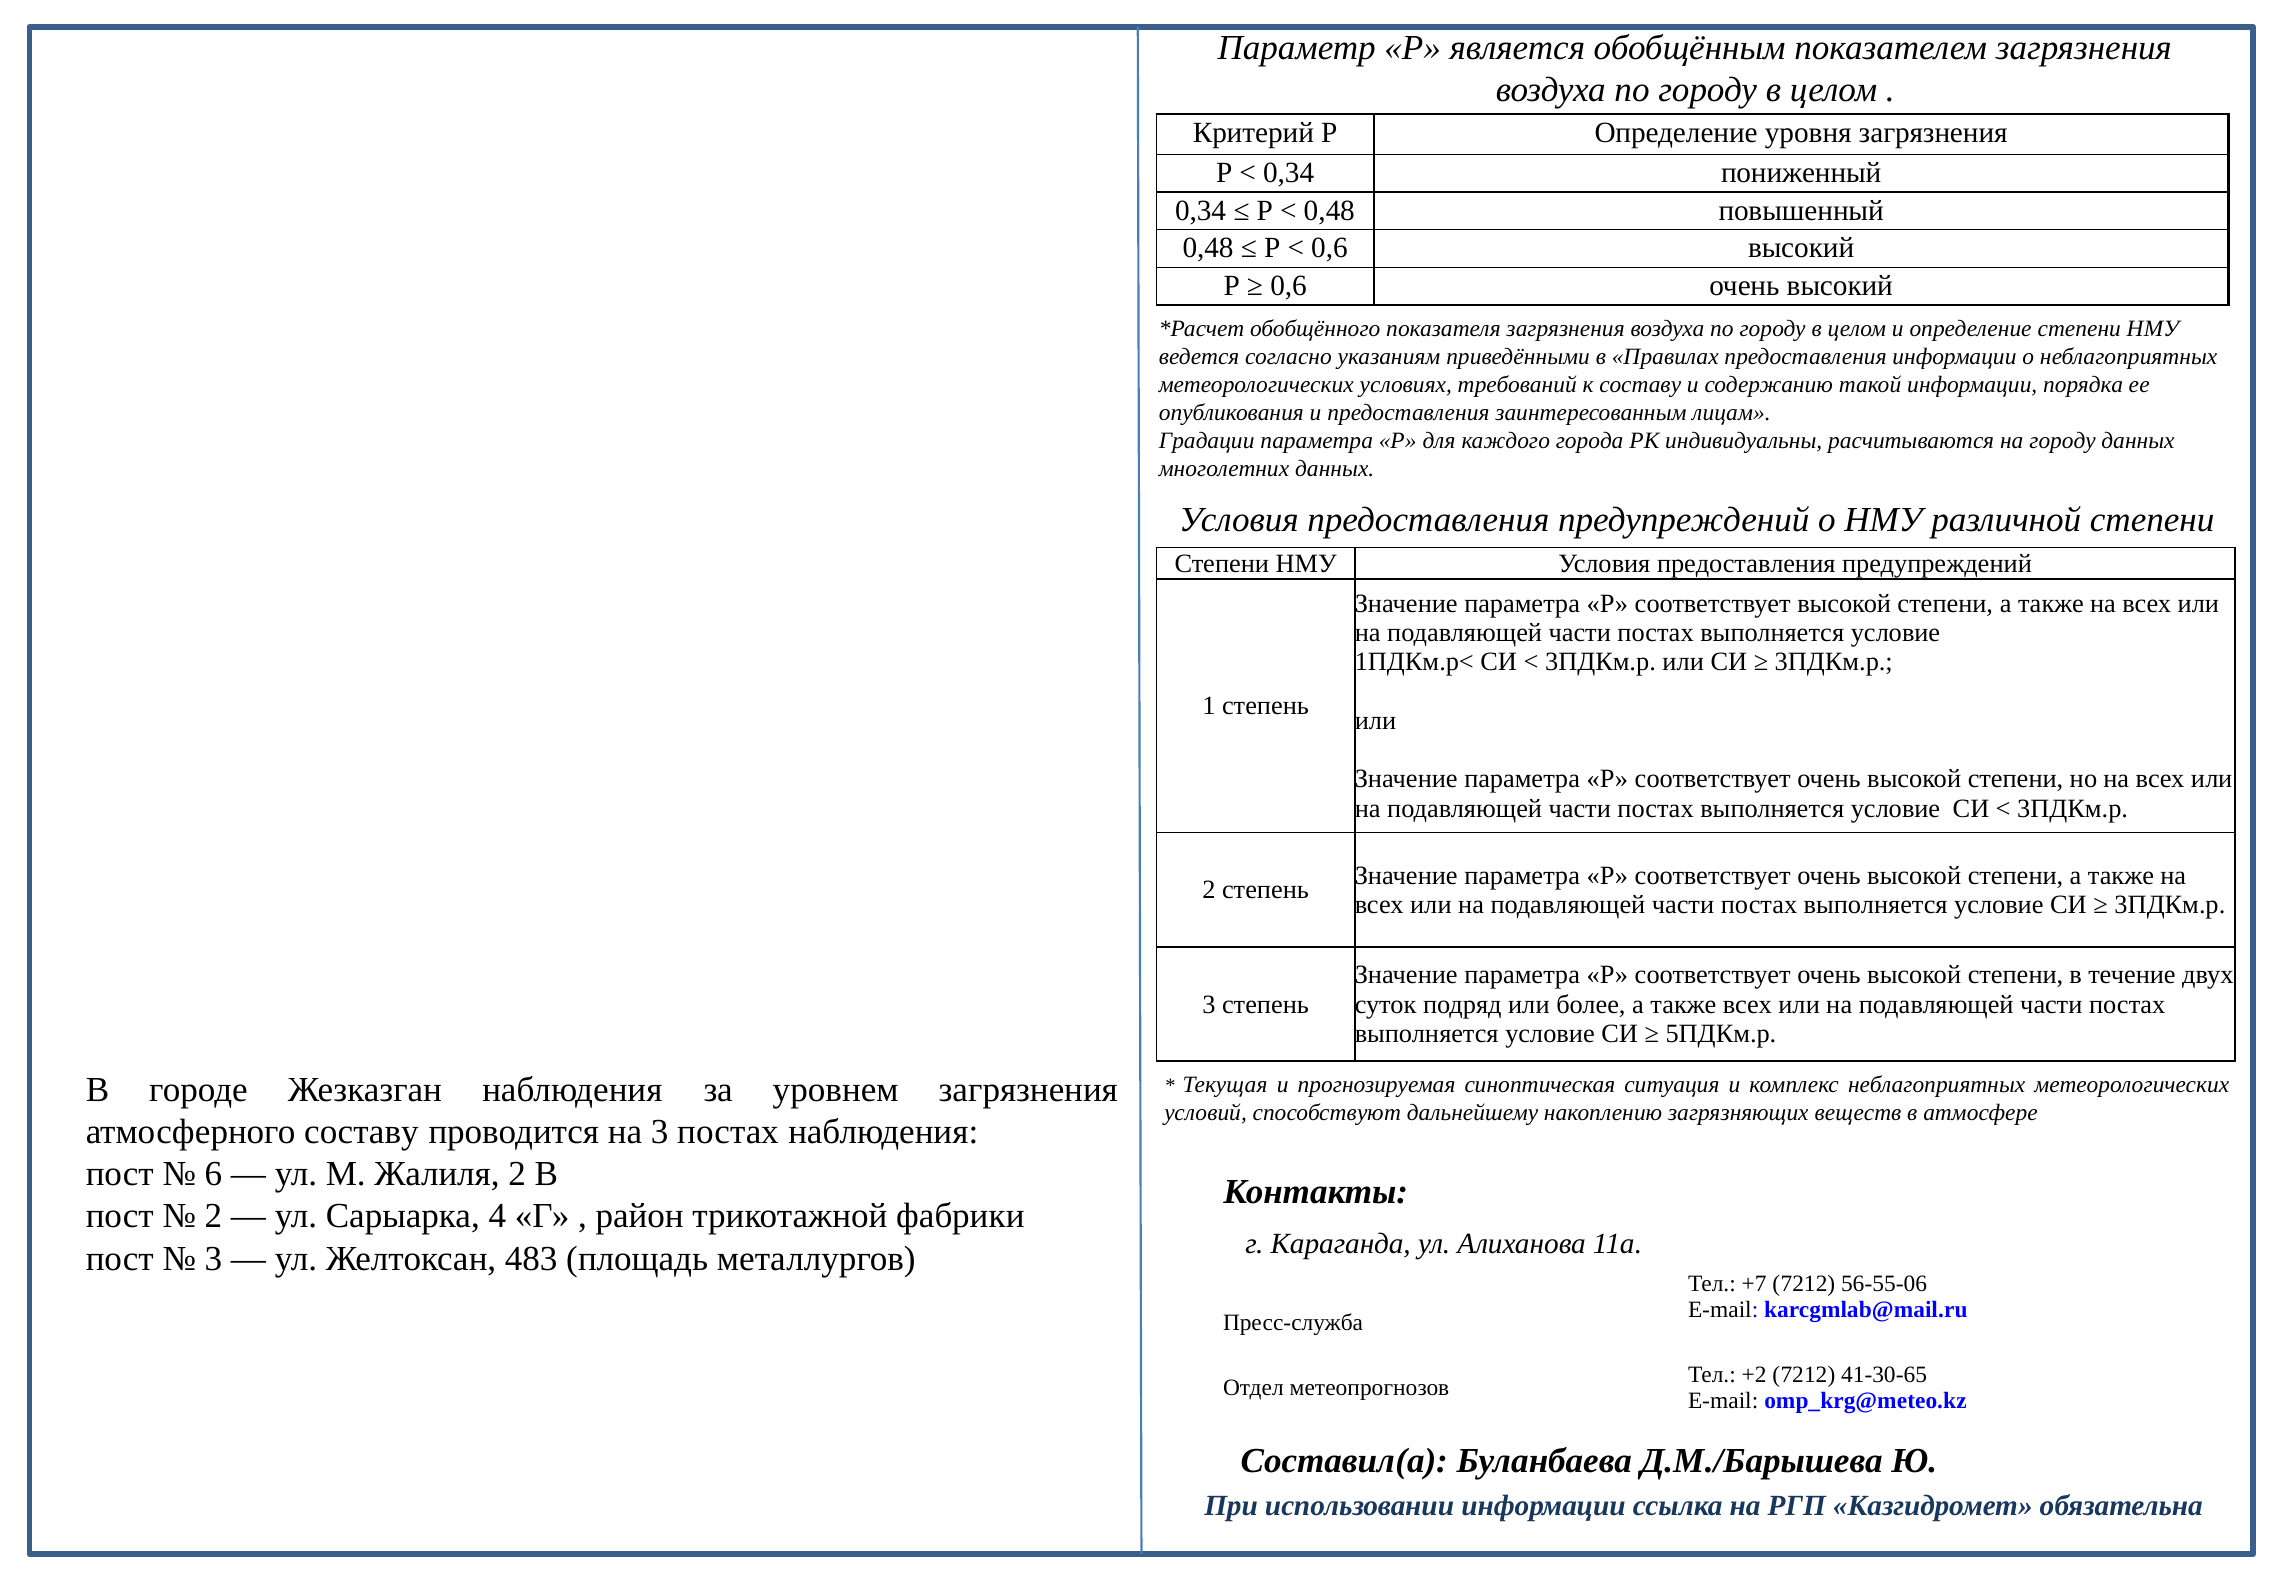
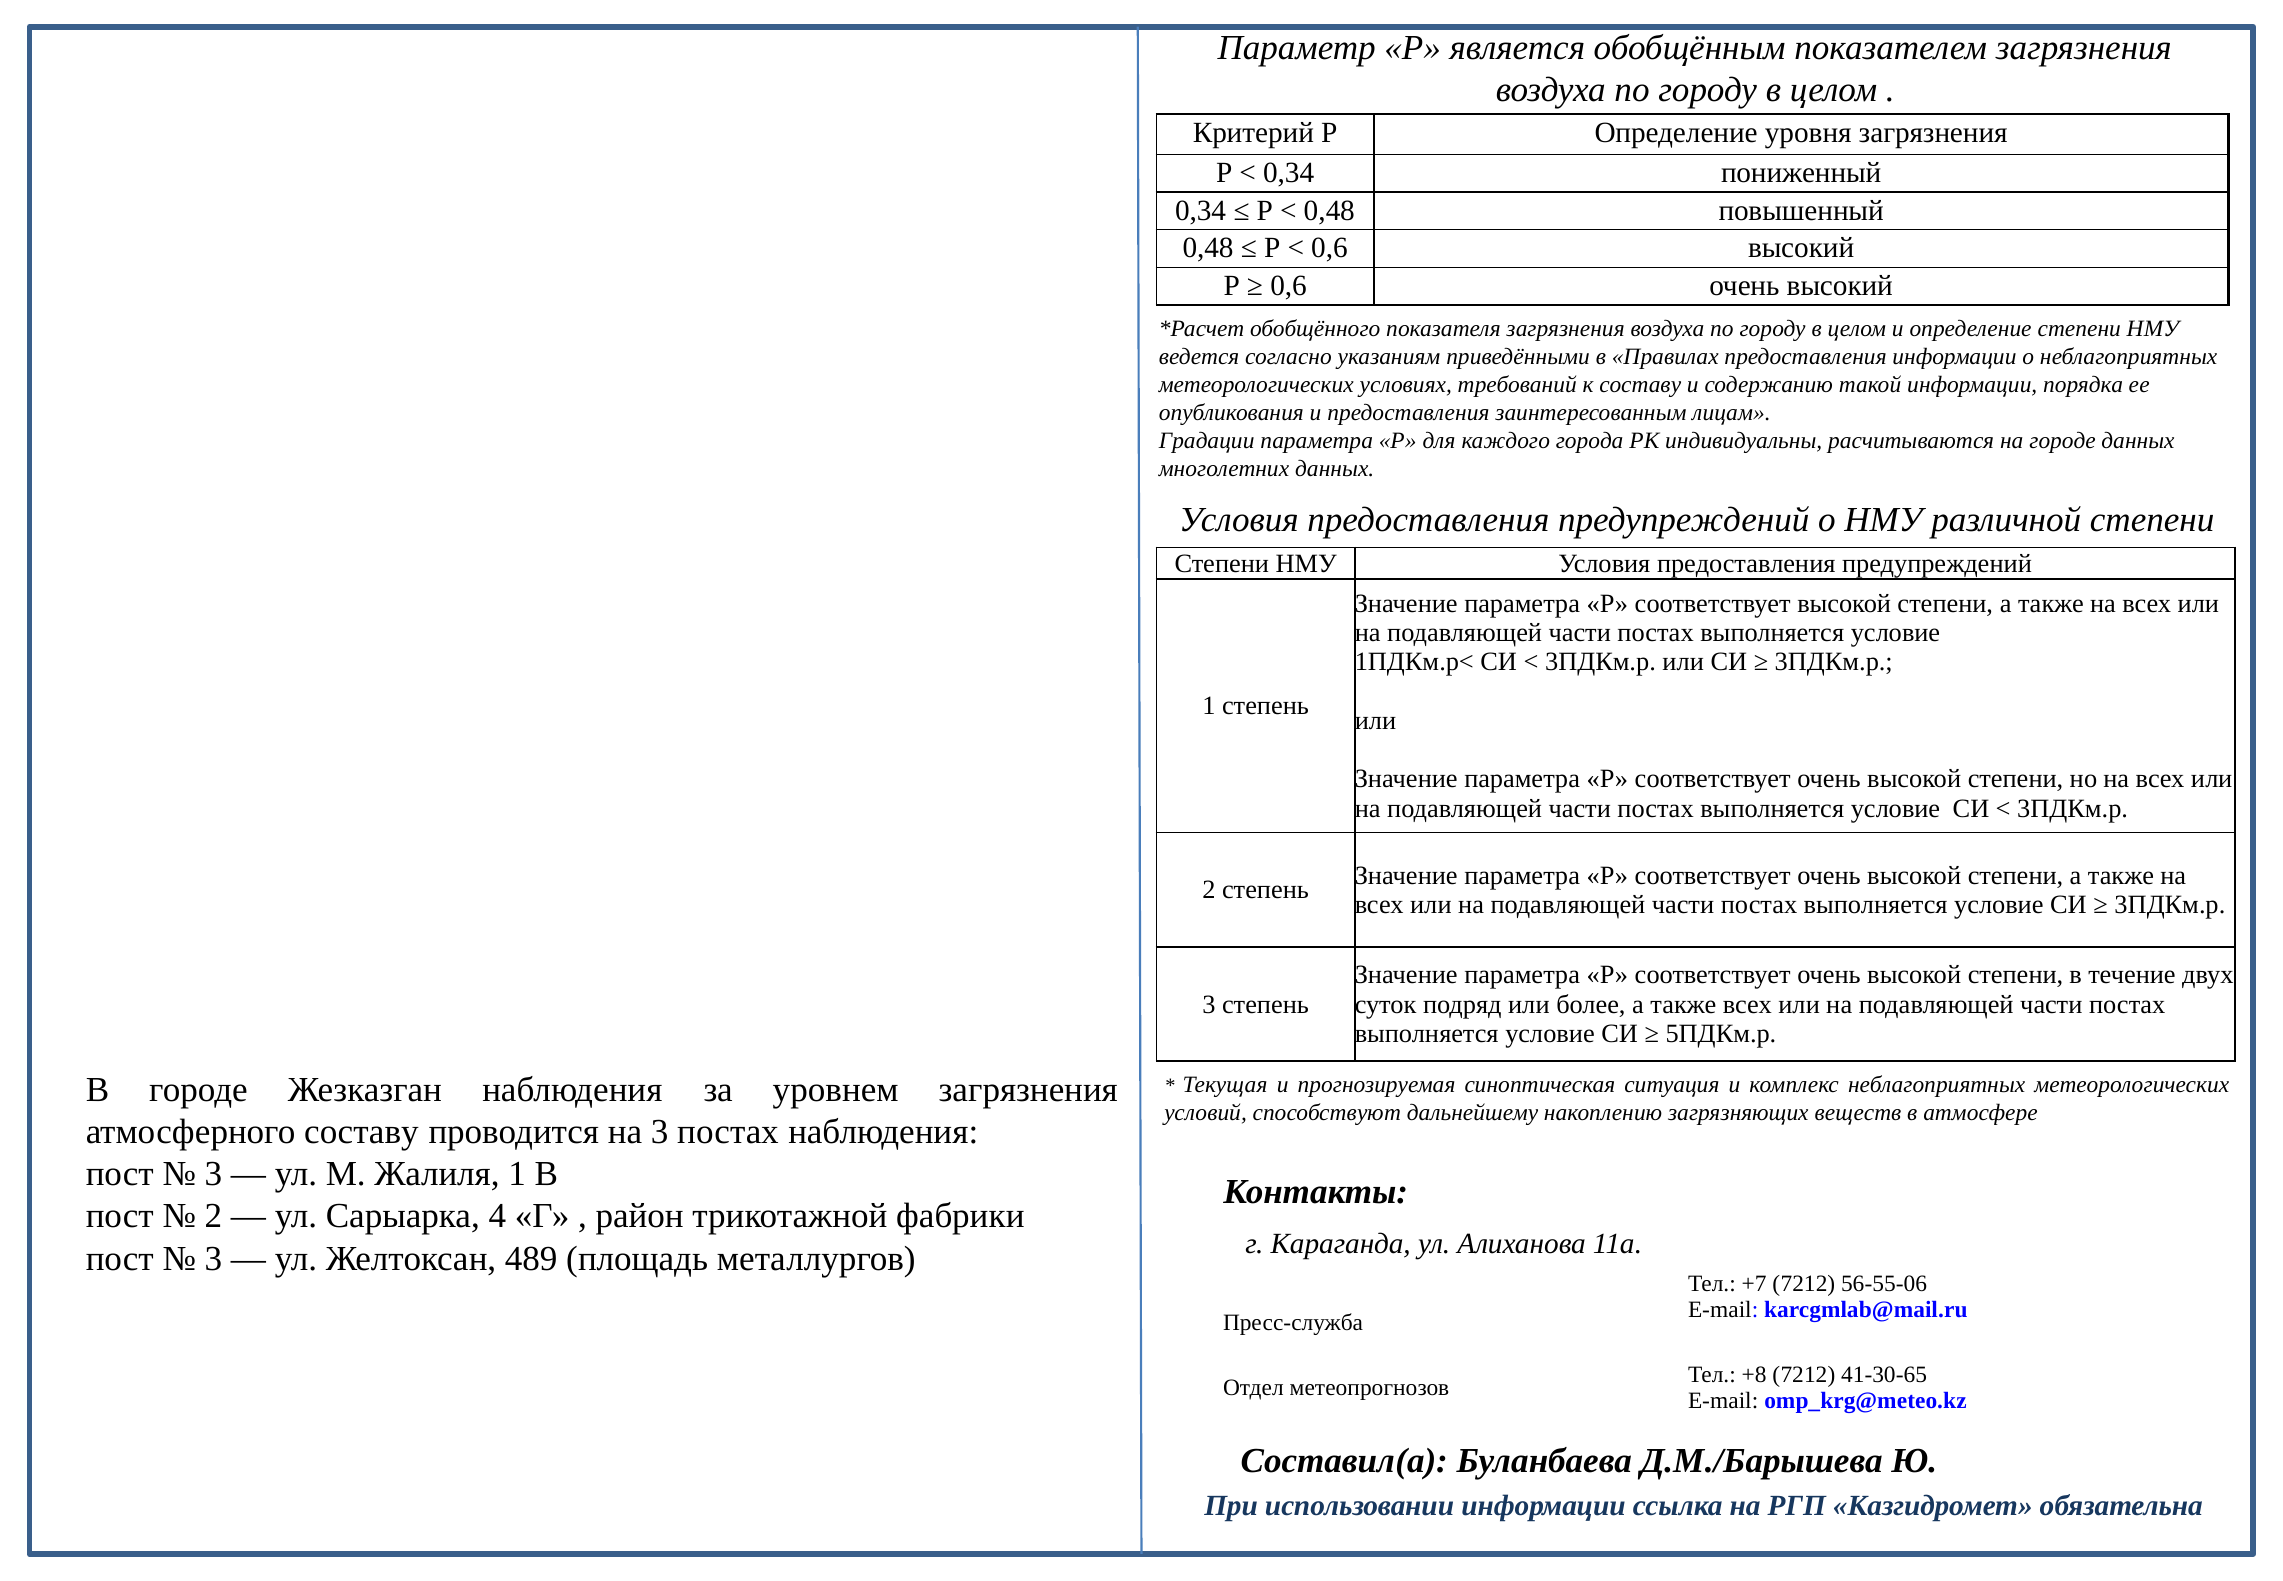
на городу: городу -> городе
6 at (213, 1174): 6 -> 3
Жалиля 2: 2 -> 1
483: 483 -> 489
+2: +2 -> +8
